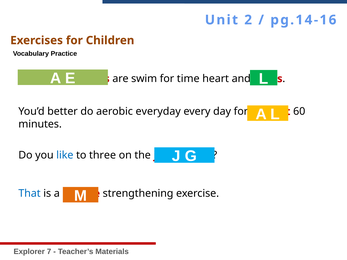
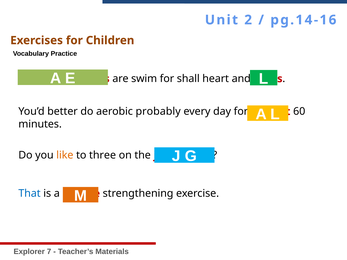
time: time -> shall
everyday: everyday -> probably
like colour: blue -> orange
